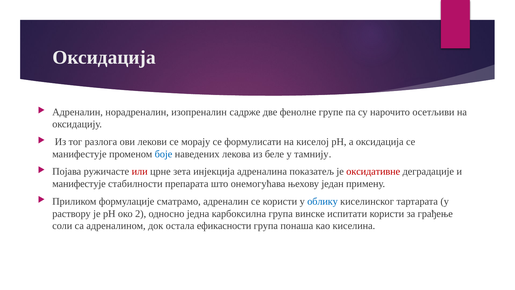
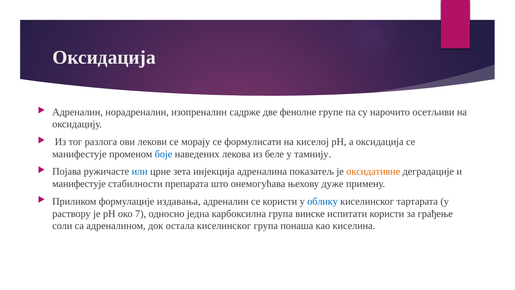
или colour: red -> blue
оксидативне colour: red -> orange
један: један -> дуже
сматрамо: сматрамо -> издавања
2: 2 -> 7
остала ефикасности: ефикасности -> киселинског
